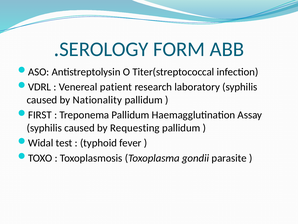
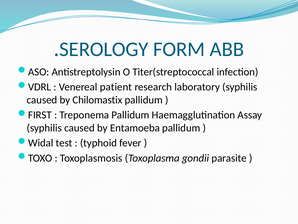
Nationality: Nationality -> Chilomastix
Requesting: Requesting -> Entamoeba
